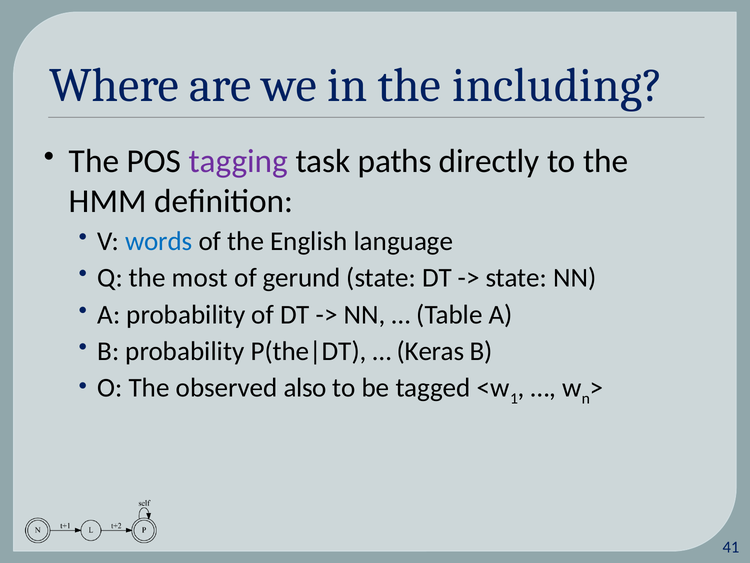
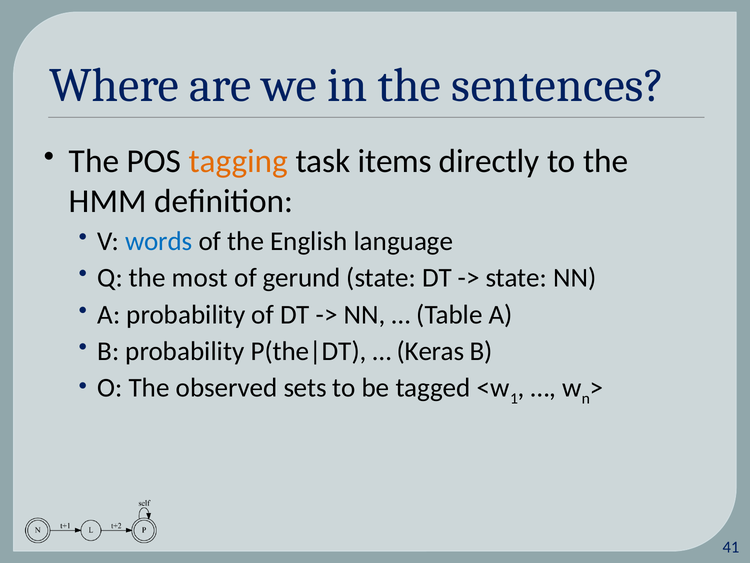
including: including -> sentences
tagging colour: purple -> orange
paths: paths -> items
also: also -> sets
